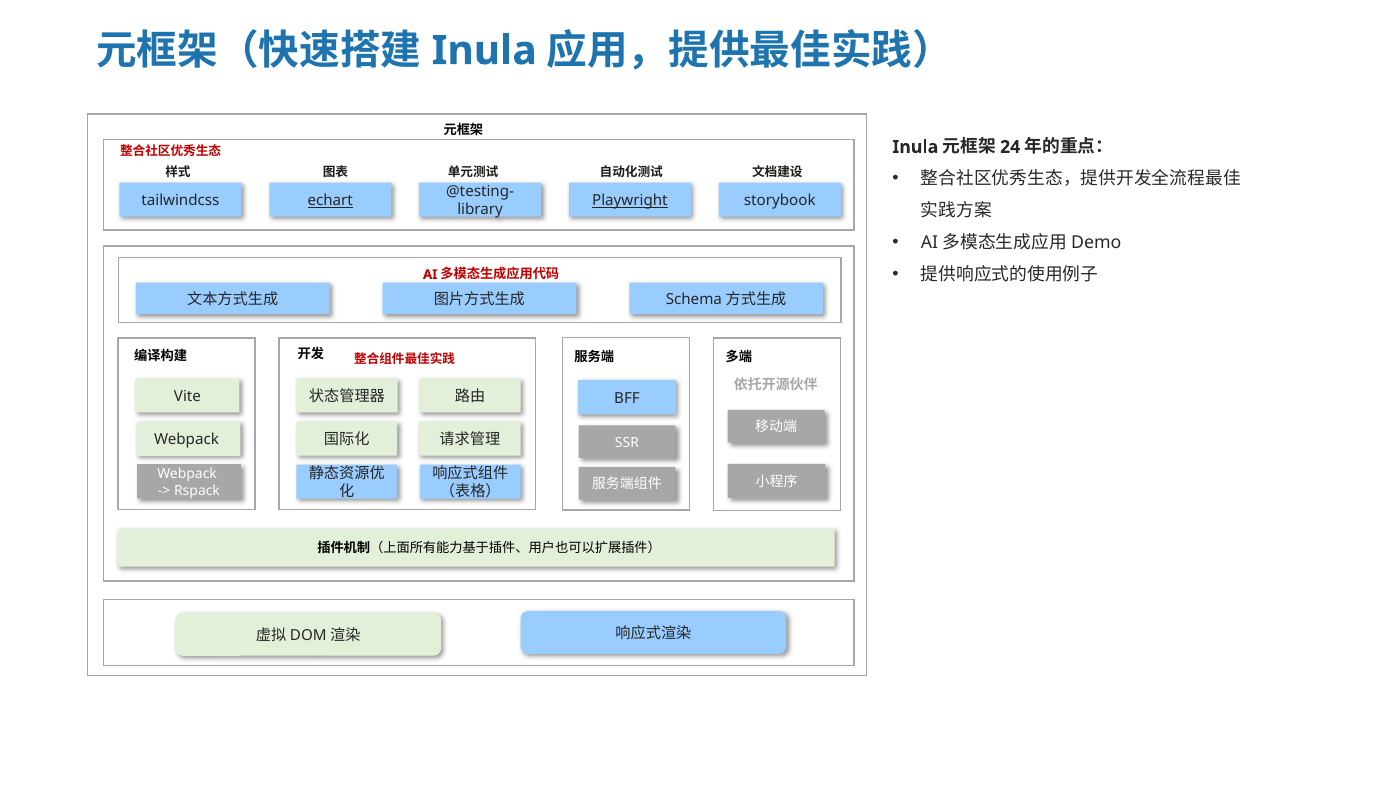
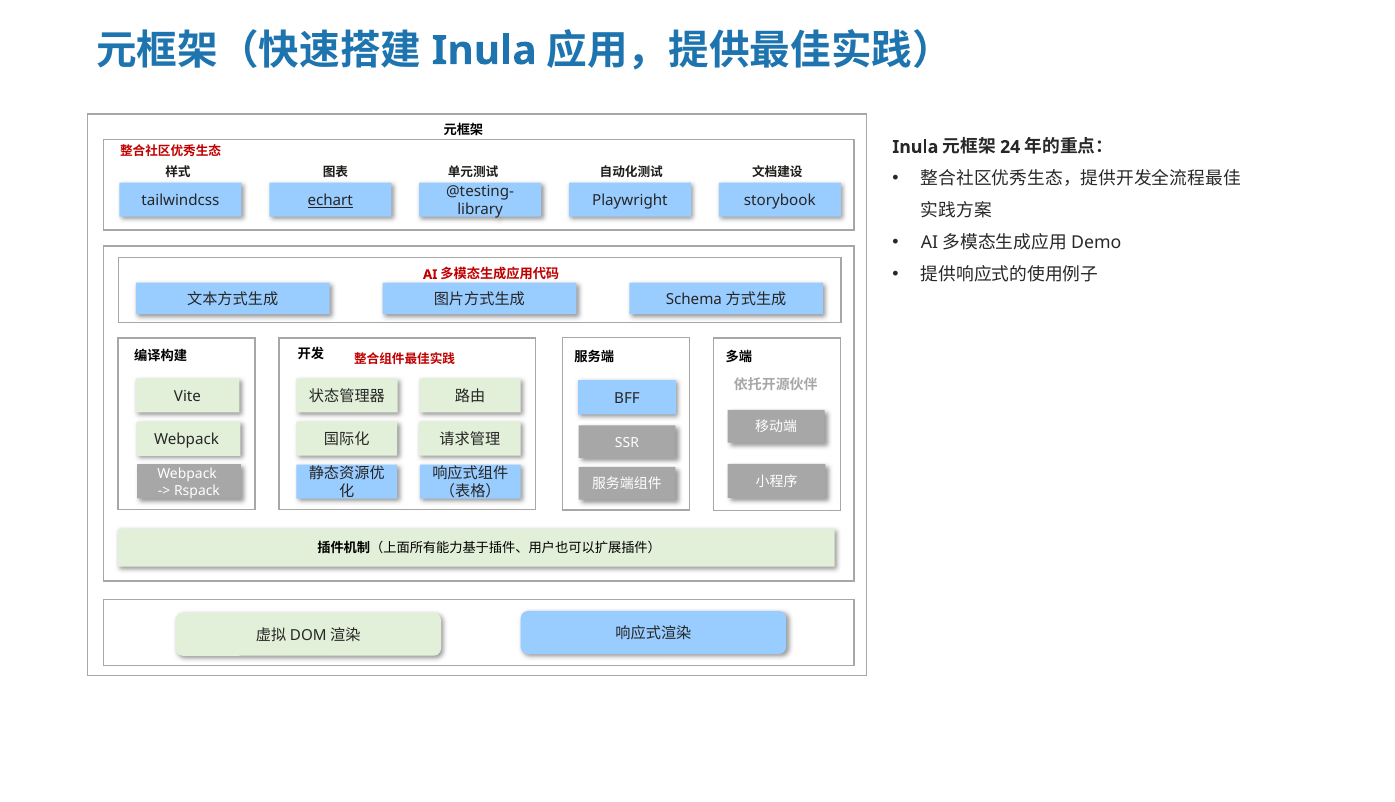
Playwright underline: present -> none
